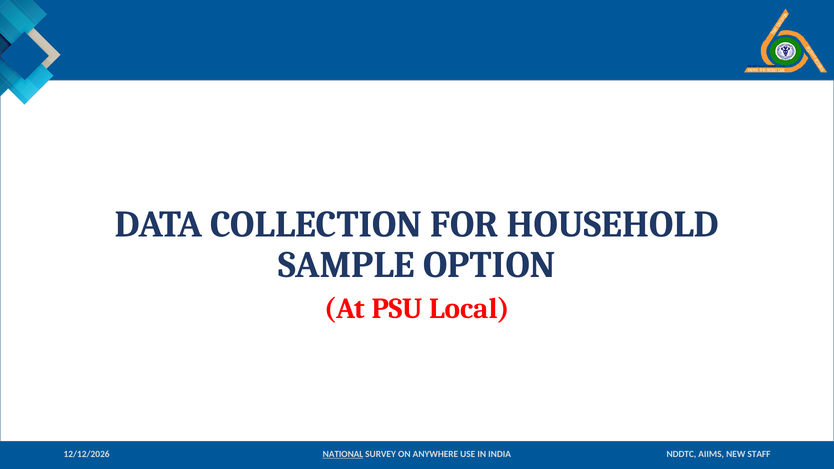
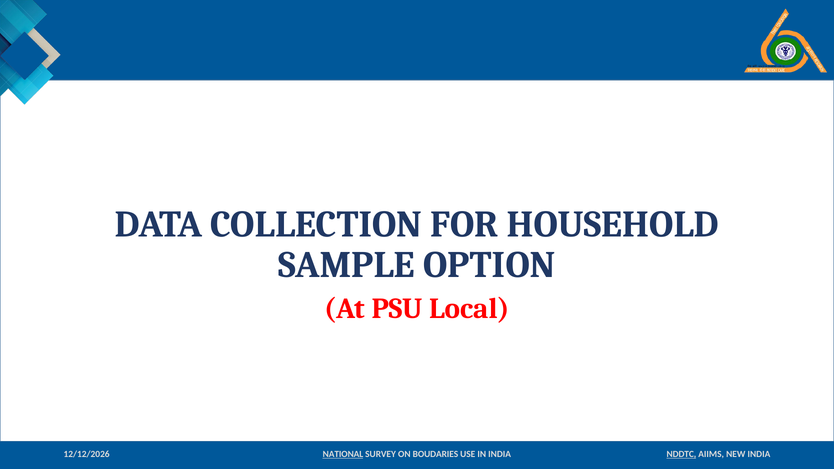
ANYWHERE: ANYWHERE -> BOUDARIES
NDDTC underline: none -> present
NEW STAFF: STAFF -> INDIA
